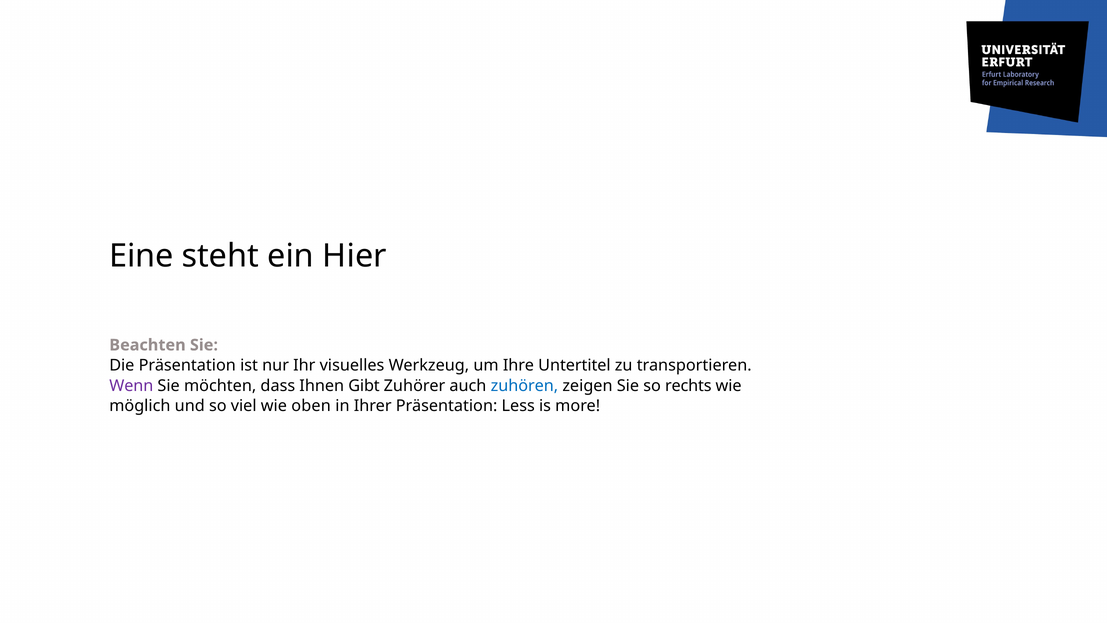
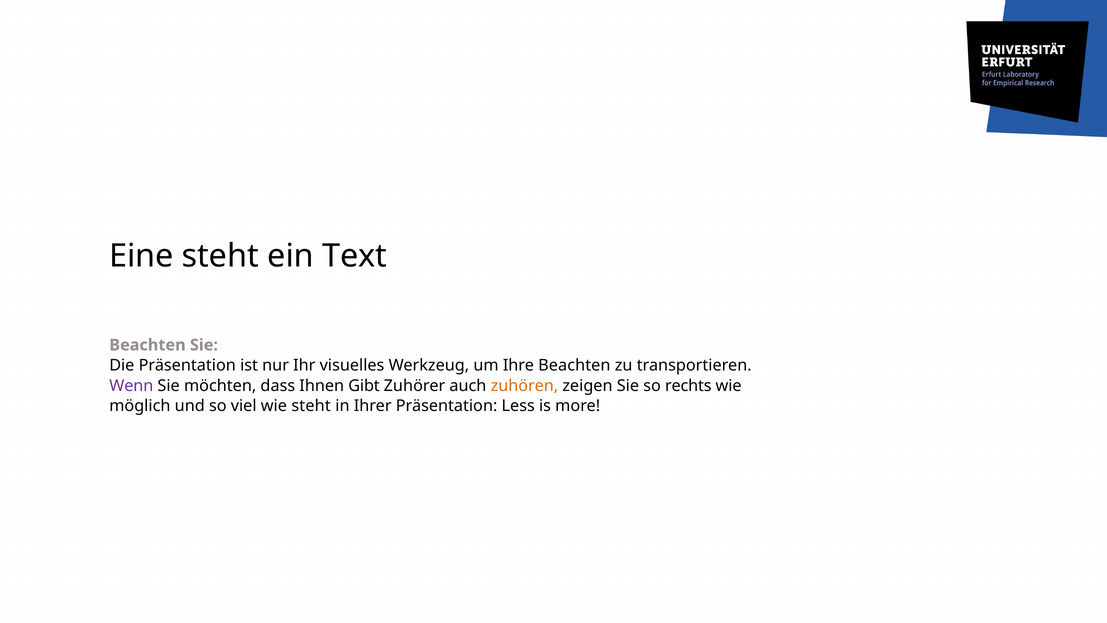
Hier: Hier -> Text
Ihre Untertitel: Untertitel -> Beachten
zuhören colour: blue -> orange
wie oben: oben -> steht
